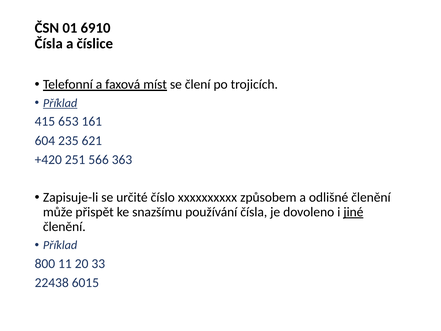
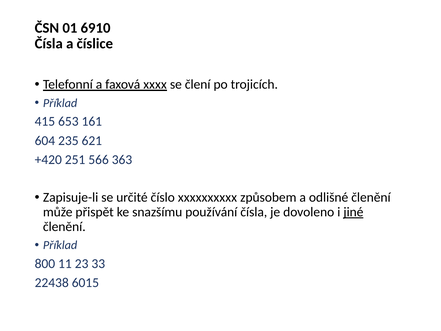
míst: míst -> xxxx
Příklad at (60, 103) underline: present -> none
20: 20 -> 23
